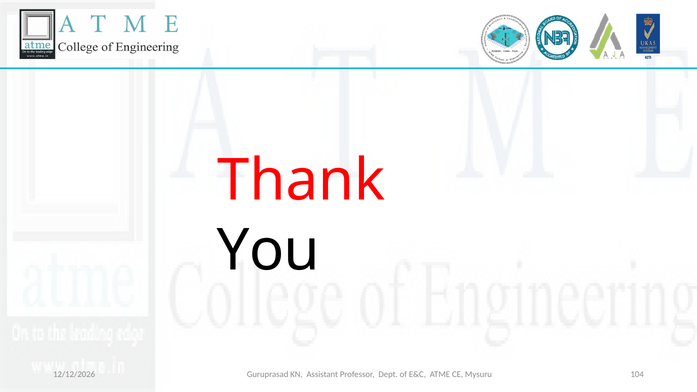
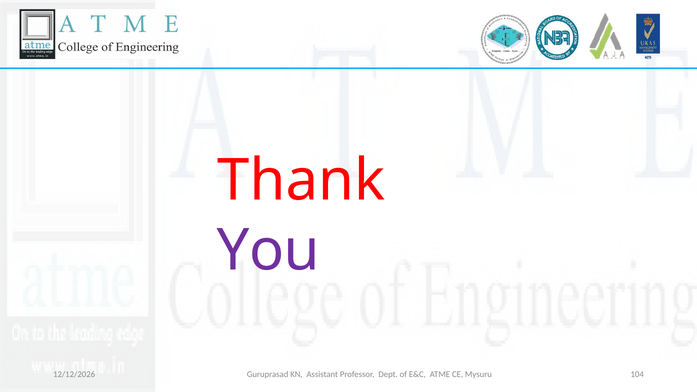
You colour: black -> purple
